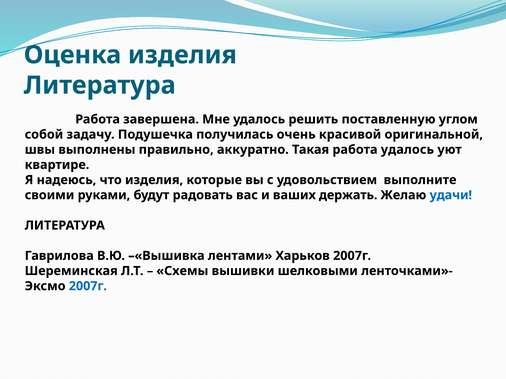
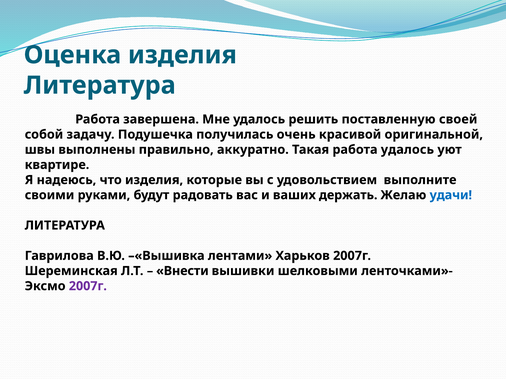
углом: углом -> своей
Схемы: Схемы -> Внести
2007г at (88, 286) colour: blue -> purple
